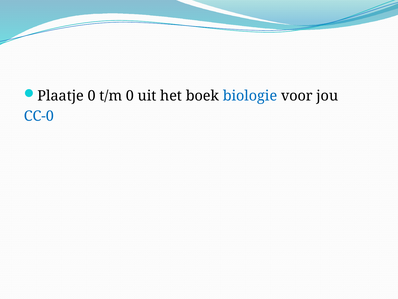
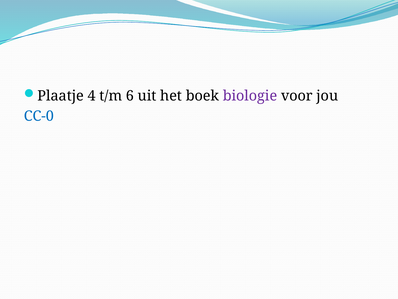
Plaatje 0: 0 -> 4
t/m 0: 0 -> 6
biologie colour: blue -> purple
